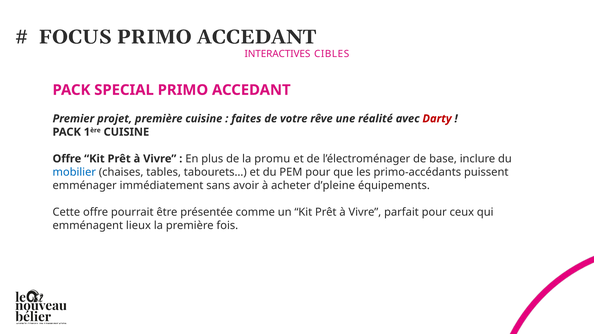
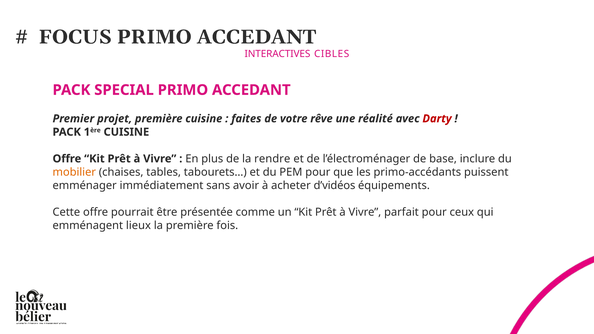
promu: promu -> rendre
mobilier colour: blue -> orange
d’pleine: d’pleine -> d’vidéos
